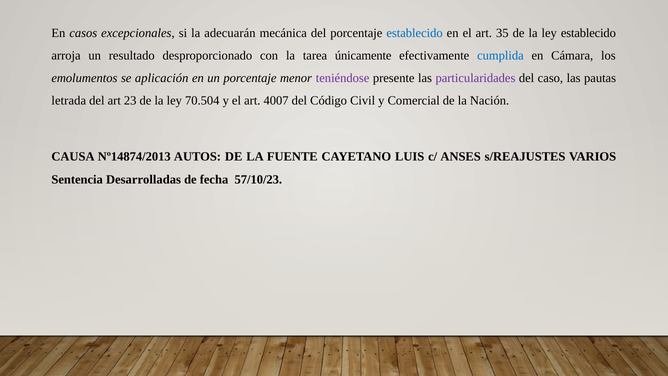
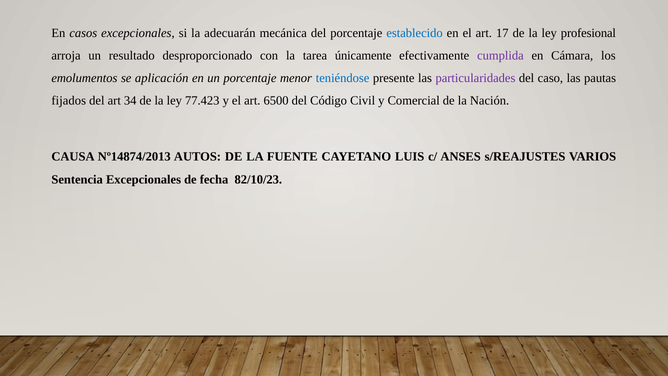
35: 35 -> 17
ley establecido: establecido -> profesional
cumplida colour: blue -> purple
teniéndose colour: purple -> blue
letrada: letrada -> fijados
23: 23 -> 34
70.504: 70.504 -> 77.423
4007: 4007 -> 6500
Sentencia Desarrolladas: Desarrolladas -> Excepcionales
57/10/23: 57/10/23 -> 82/10/23
